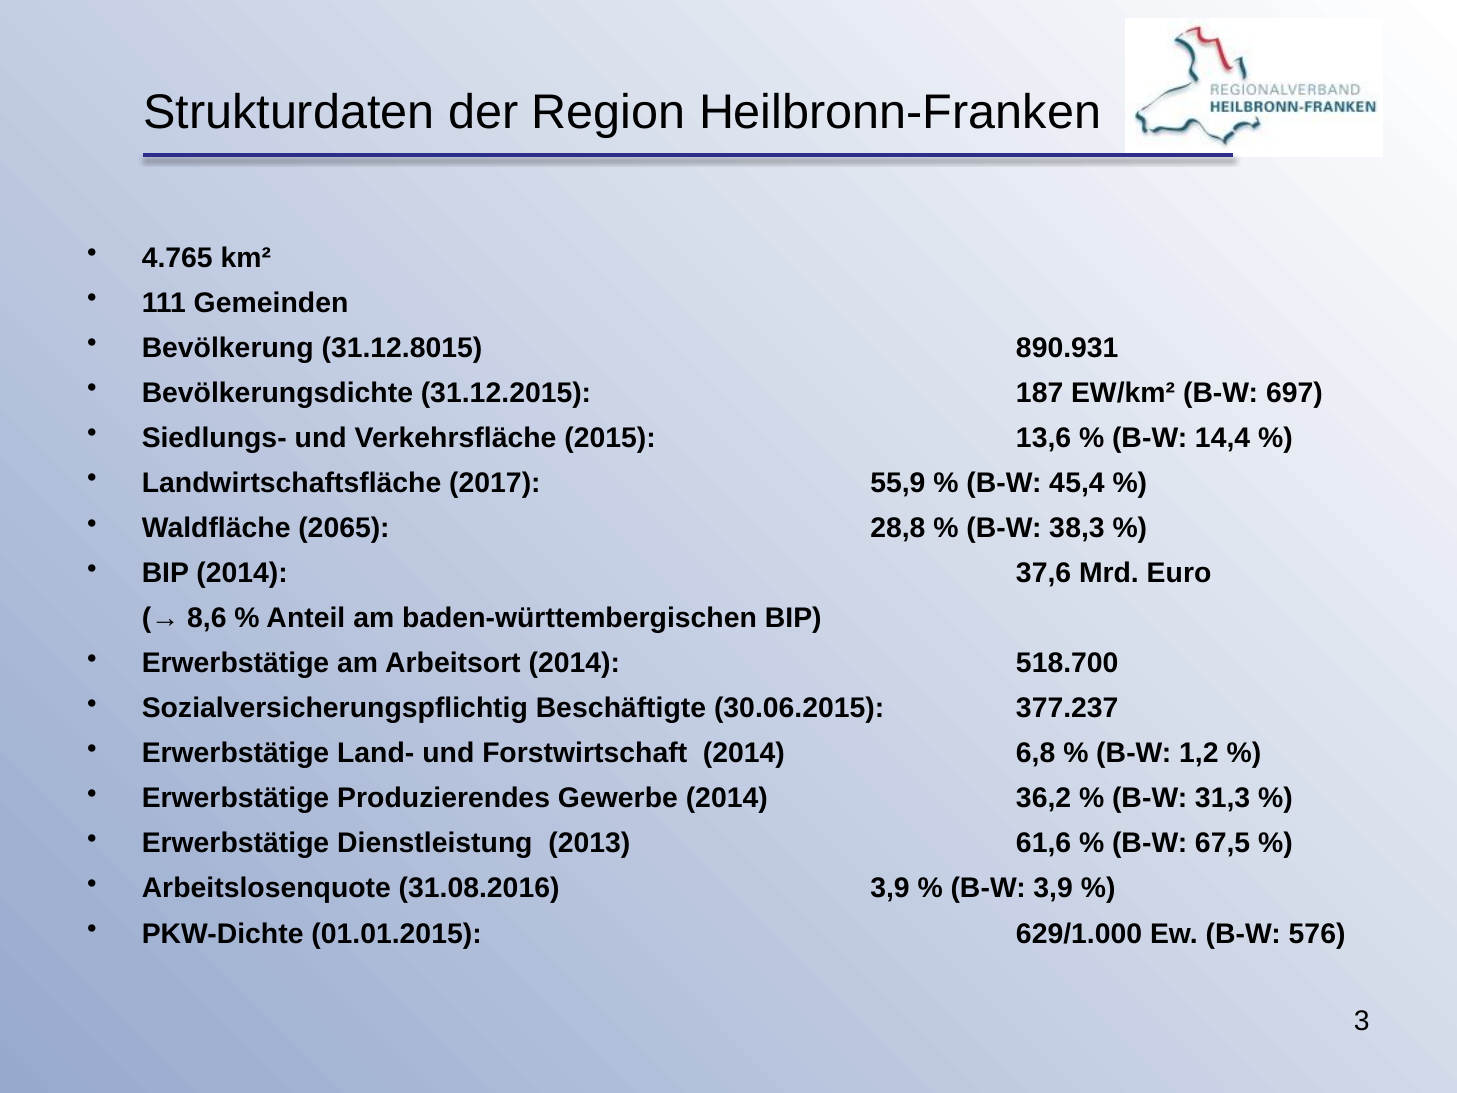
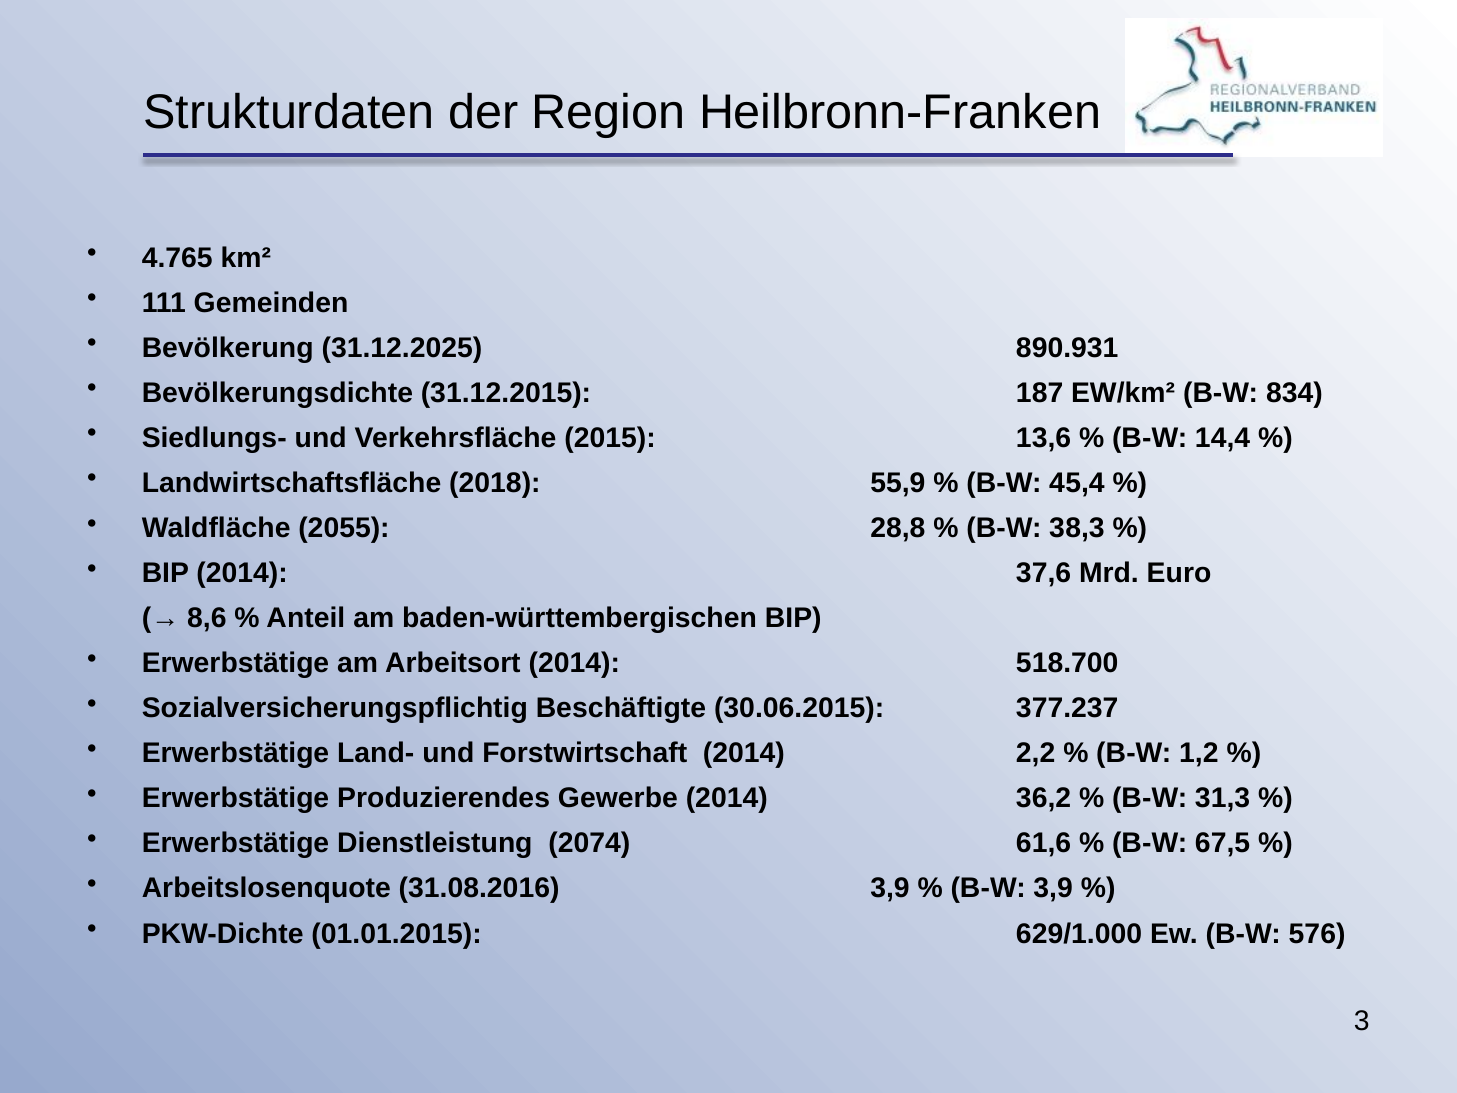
31.12.8015: 31.12.8015 -> 31.12.2025
697: 697 -> 834
2017: 2017 -> 2018
2065: 2065 -> 2055
6,8: 6,8 -> 2,2
2013: 2013 -> 2074
